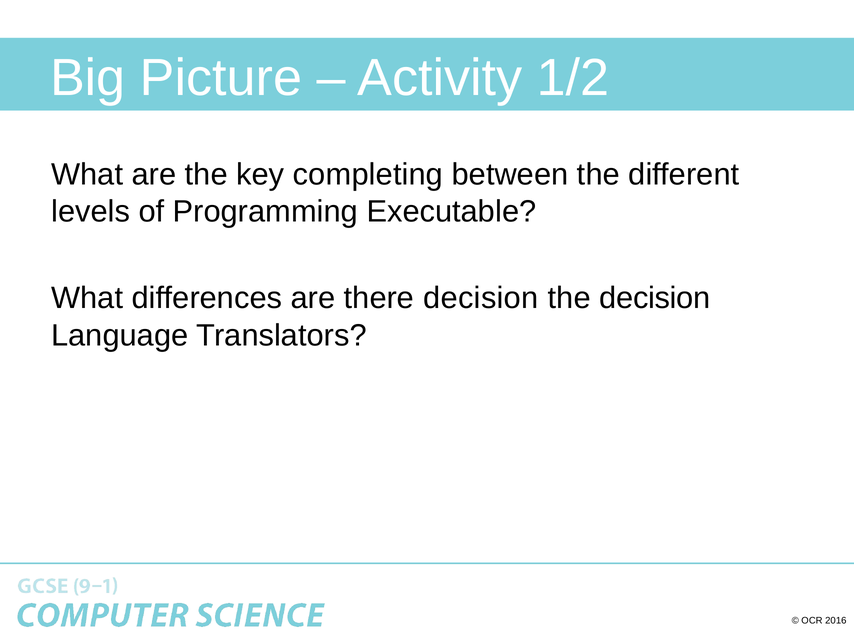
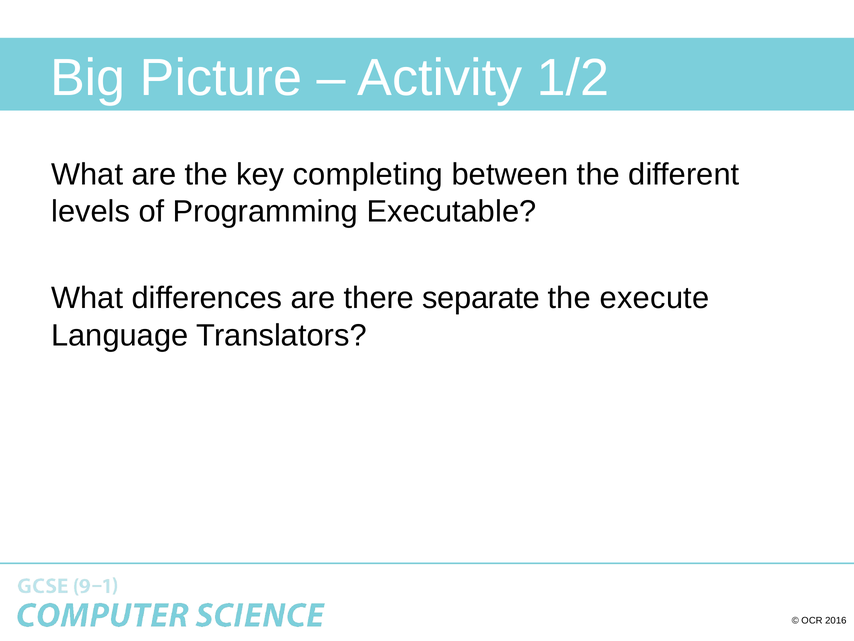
there decision: decision -> separate
the decision: decision -> execute
